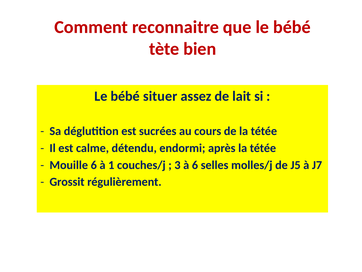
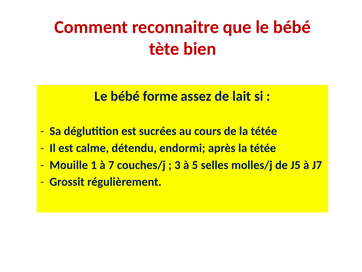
situer: situer -> forme
Mouille 6: 6 -> 1
1: 1 -> 7
à 6: 6 -> 5
